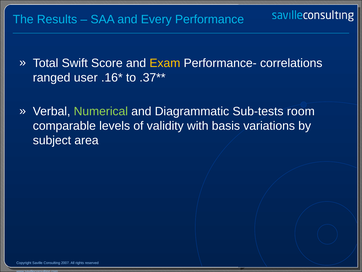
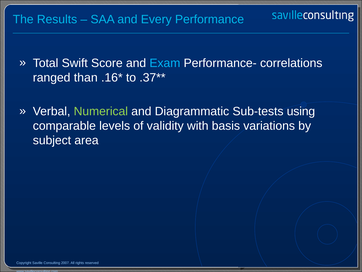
Exam colour: yellow -> light blue
user: user -> than
room: room -> using
